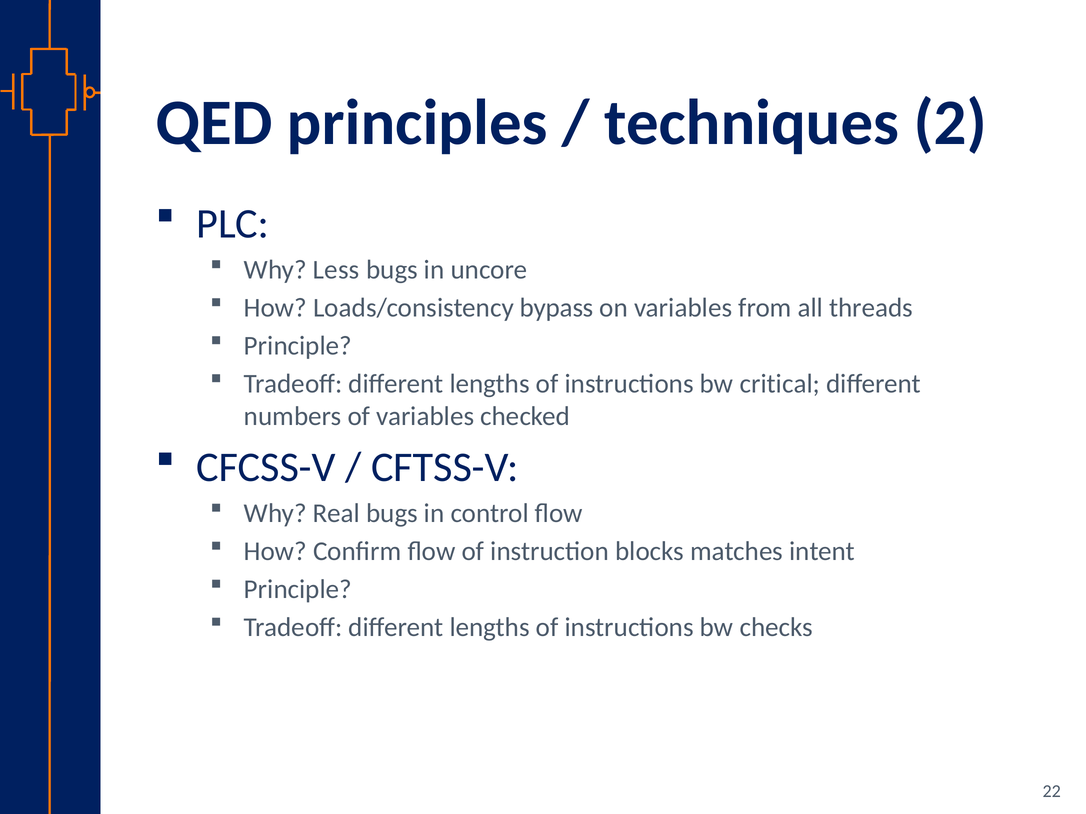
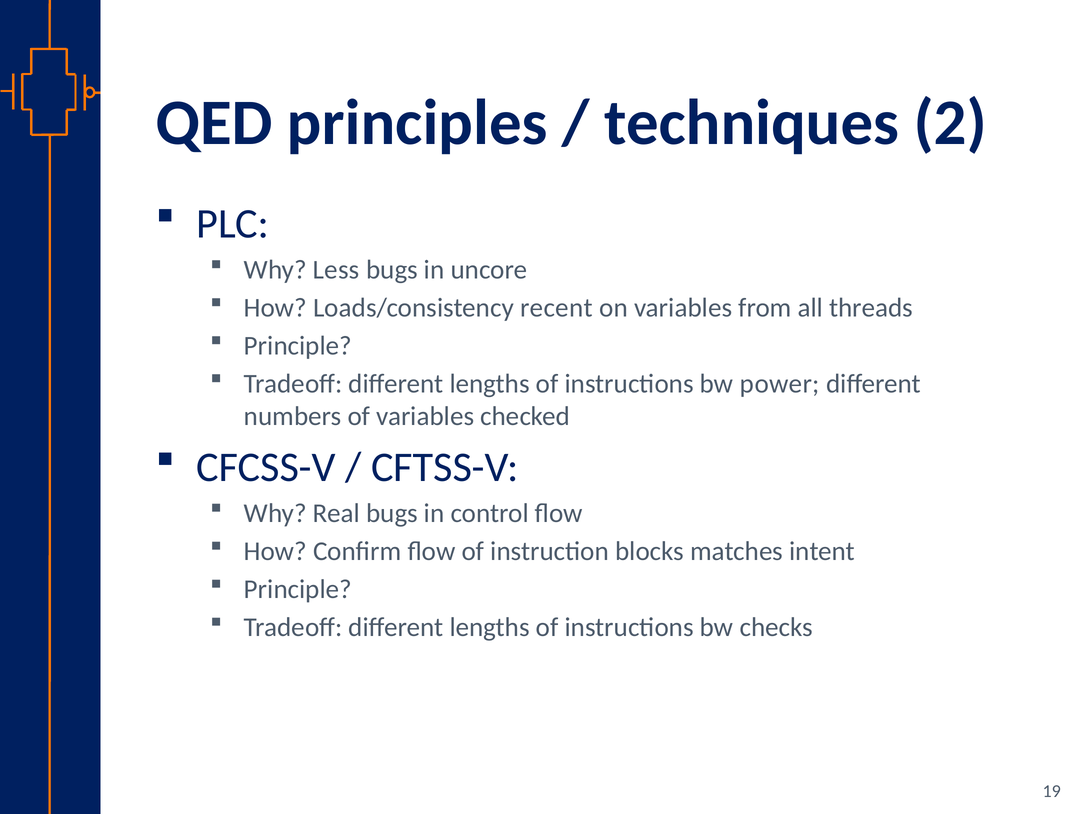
bypass: bypass -> recent
critical: critical -> power
22: 22 -> 19
